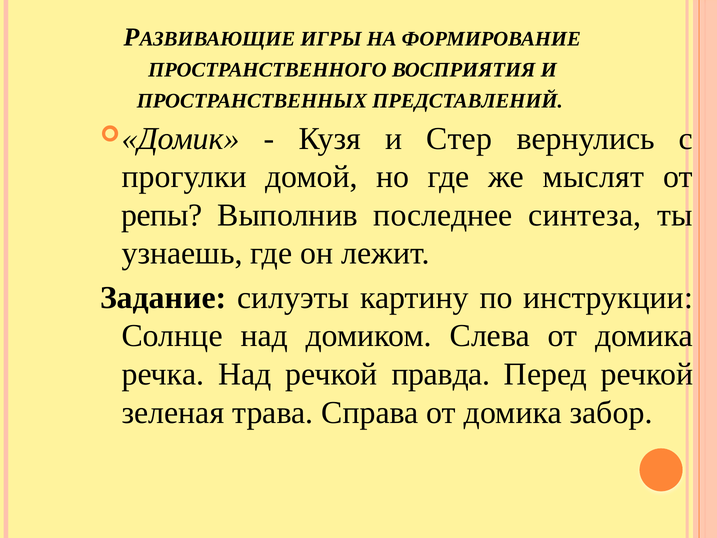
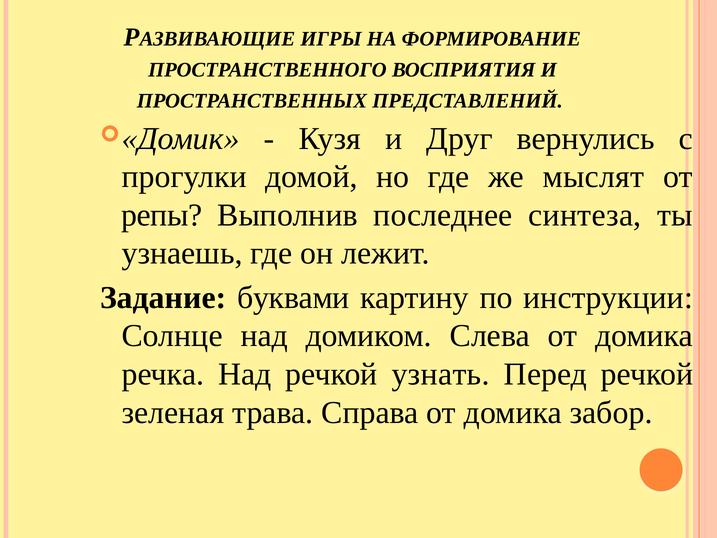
Стер: Стер -> Друг
силуэты: силуэты -> буквами
правда: правда -> узнать
